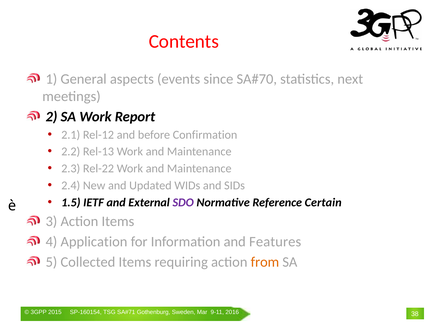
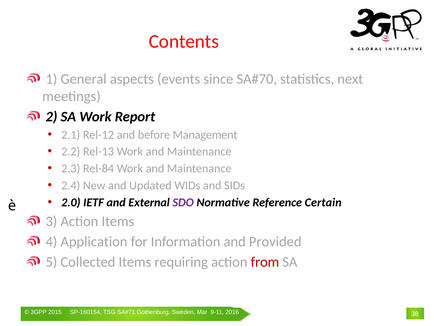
Confirmation: Confirmation -> Management
Rel-22: Rel-22 -> Rel-84
1.5: 1.5 -> 2.0
Features: Features -> Provided
from colour: orange -> red
